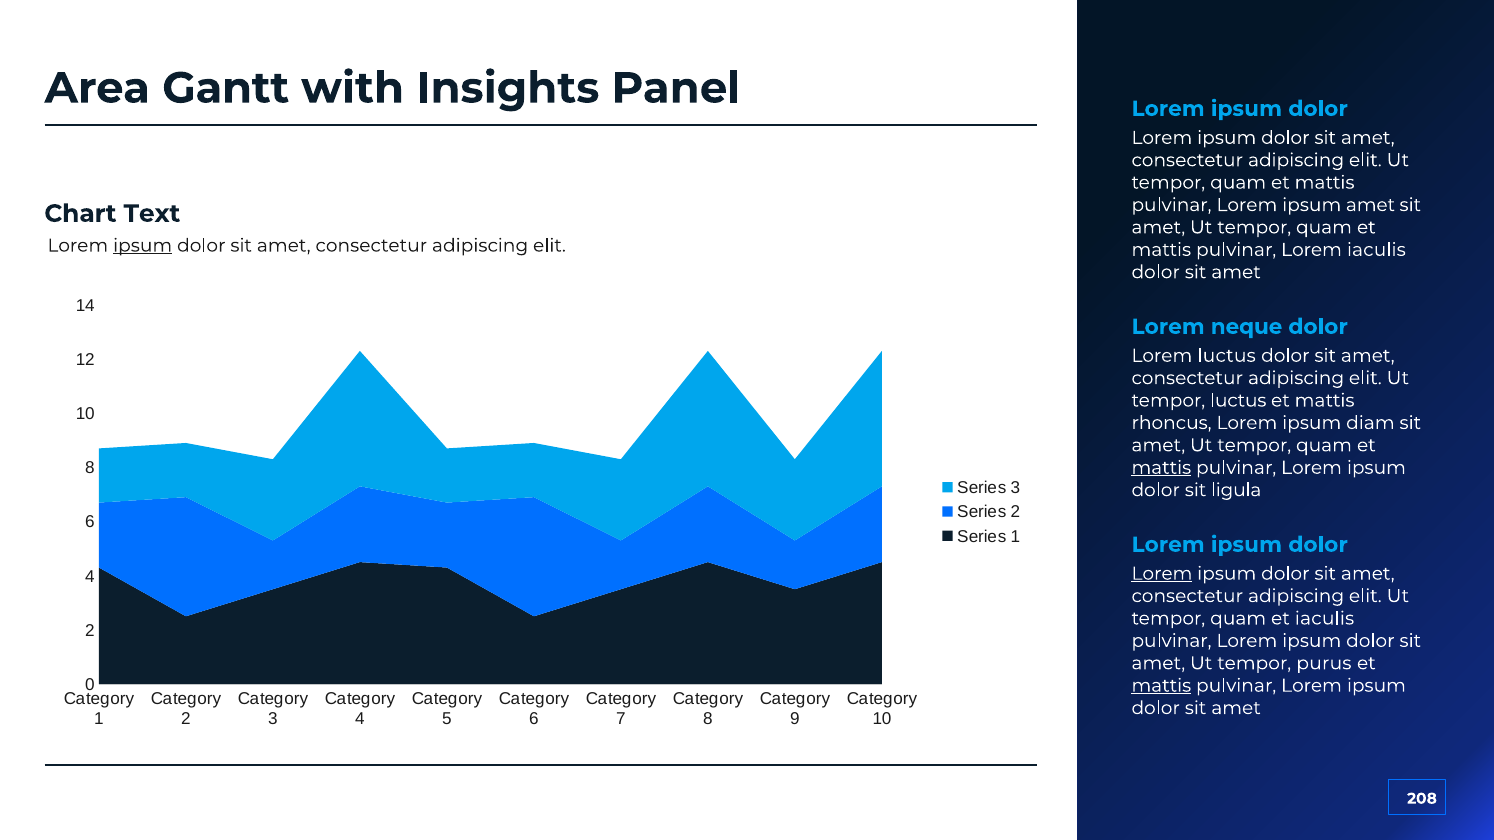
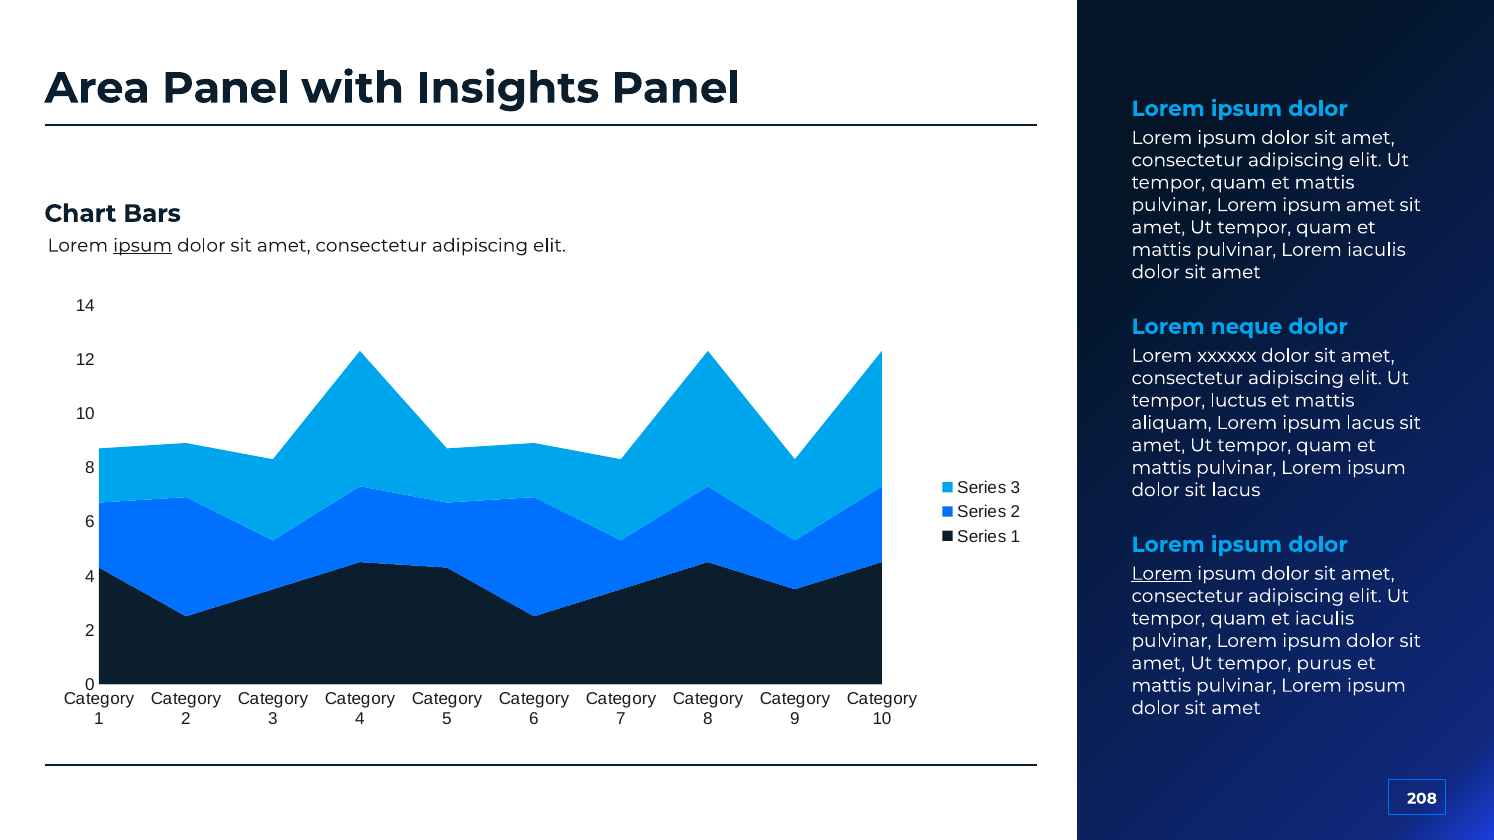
Area Gantt: Gantt -> Panel
Text: Text -> Bars
Lorem luctus: luctus -> xxxxxx
rhoncus: rhoncus -> aliquam
ipsum diam: diam -> lacus
mattis at (1161, 468) underline: present -> none
sit ligula: ligula -> lacus
mattis at (1161, 686) underline: present -> none
